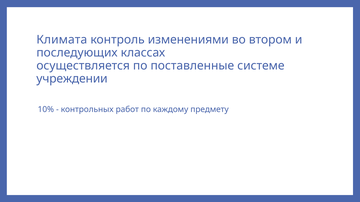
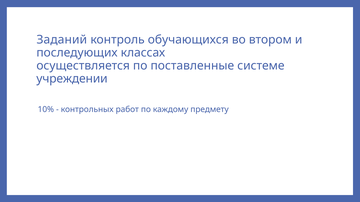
Климата: Климата -> Заданий
изменениями: изменениями -> обучающихся
